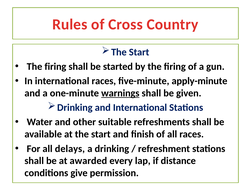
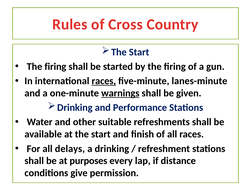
races at (104, 81) underline: none -> present
apply-minute: apply-minute -> lanes-minute
and International: International -> Performance
awarded: awarded -> purposes
